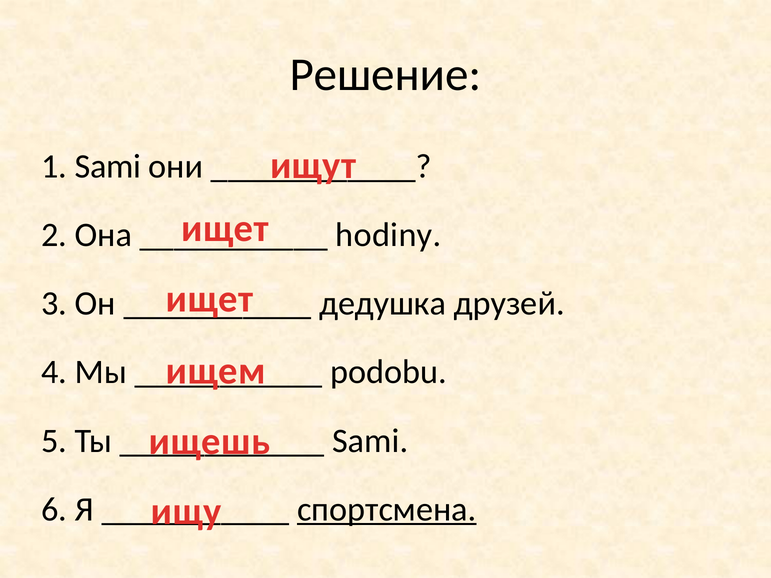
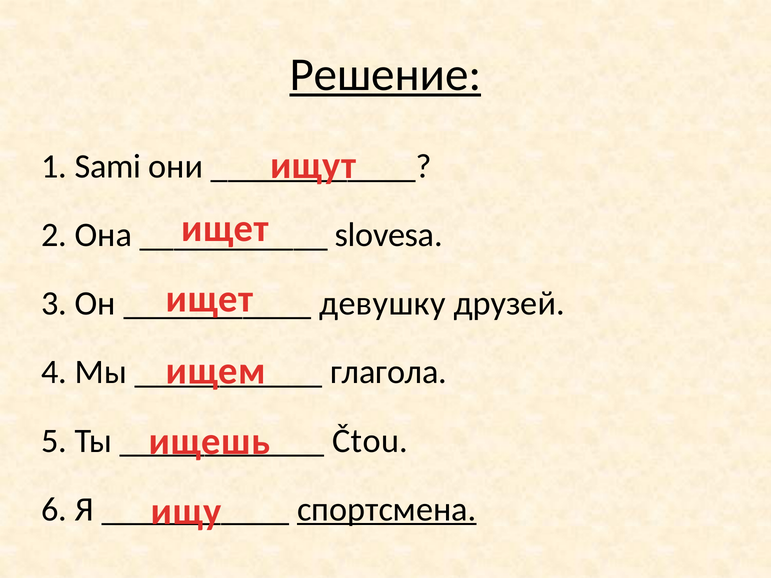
Решение underline: none -> present
hodiny: hodiny -> slovesa
дедушка: дедушка -> девушку
podobu: podobu -> глагола
Sami at (370, 441): Sami -> Čtou
